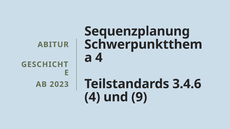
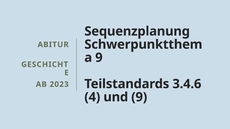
4 at (99, 58): 4 -> 9
